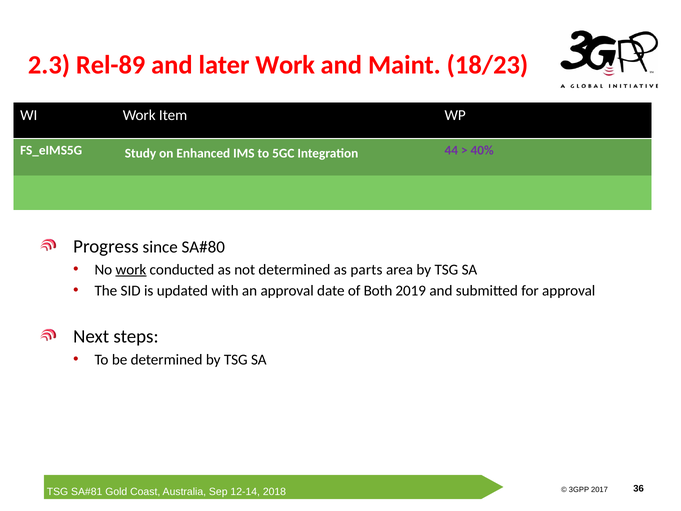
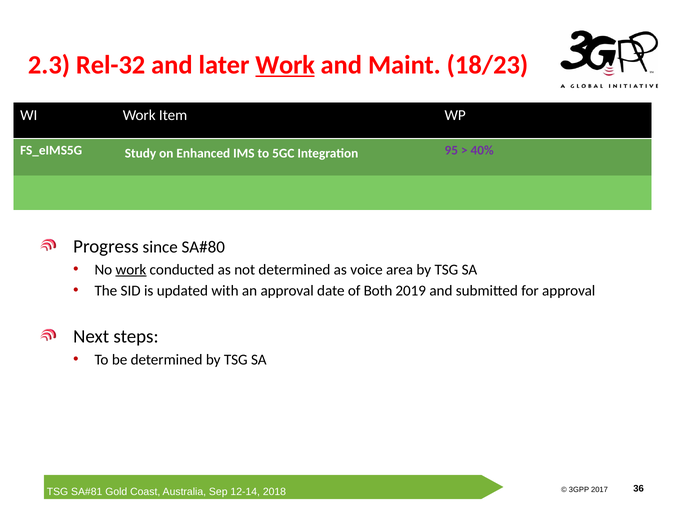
Rel-89: Rel-89 -> Rel-32
Work at (285, 65) underline: none -> present
44: 44 -> 95
parts: parts -> voice
